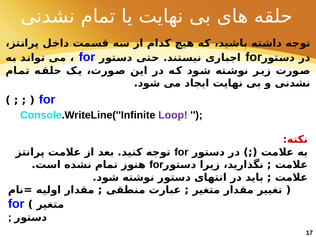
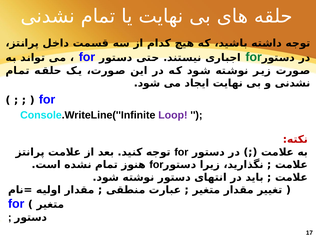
for at (254, 57) colour: black -> green
